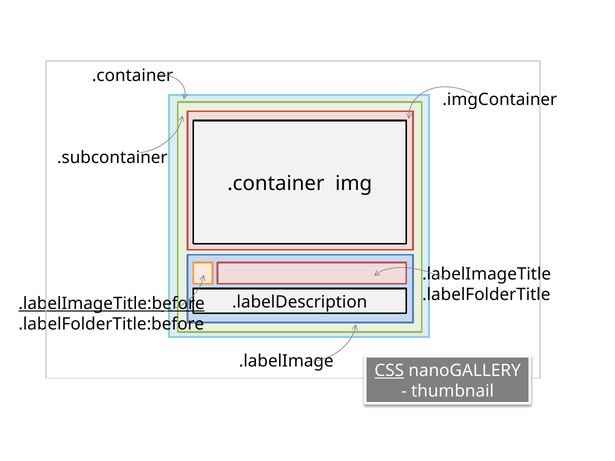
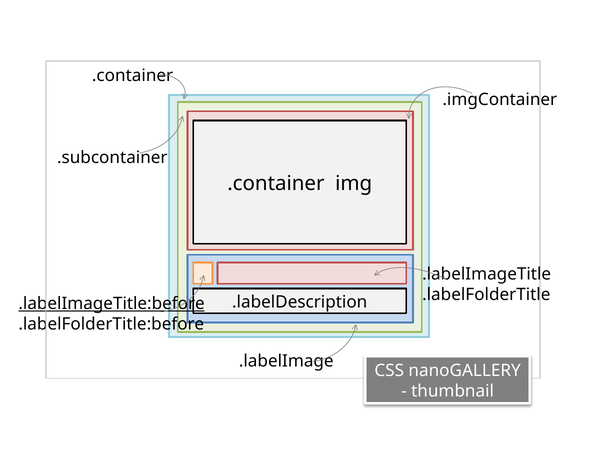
CSS underline: present -> none
